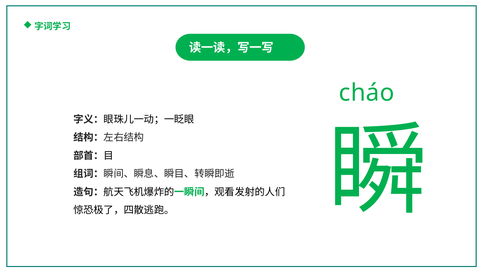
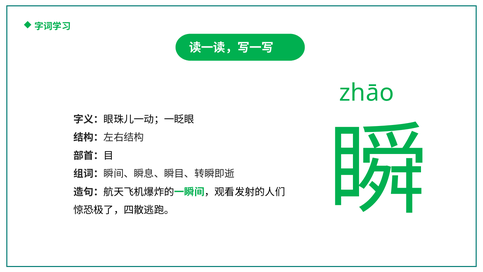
cháo: cháo -> zhāo
